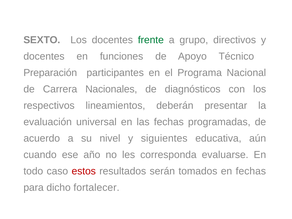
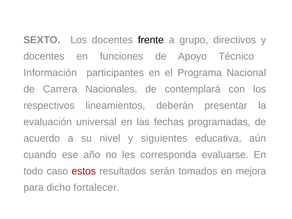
frente colour: green -> black
Preparación: Preparación -> Información
diagnósticos: diagnósticos -> contemplará
en fechas: fechas -> mejora
